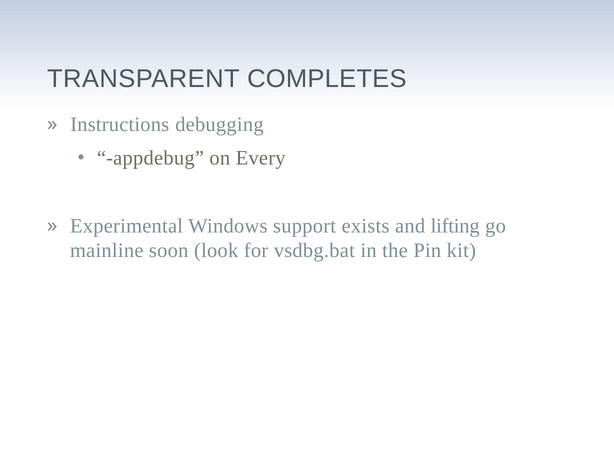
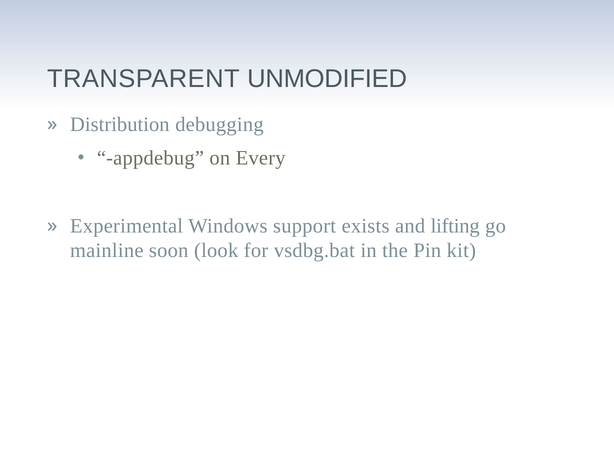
COMPLETES: COMPLETES -> UNMODIFIED
Instructions: Instructions -> Distribution
